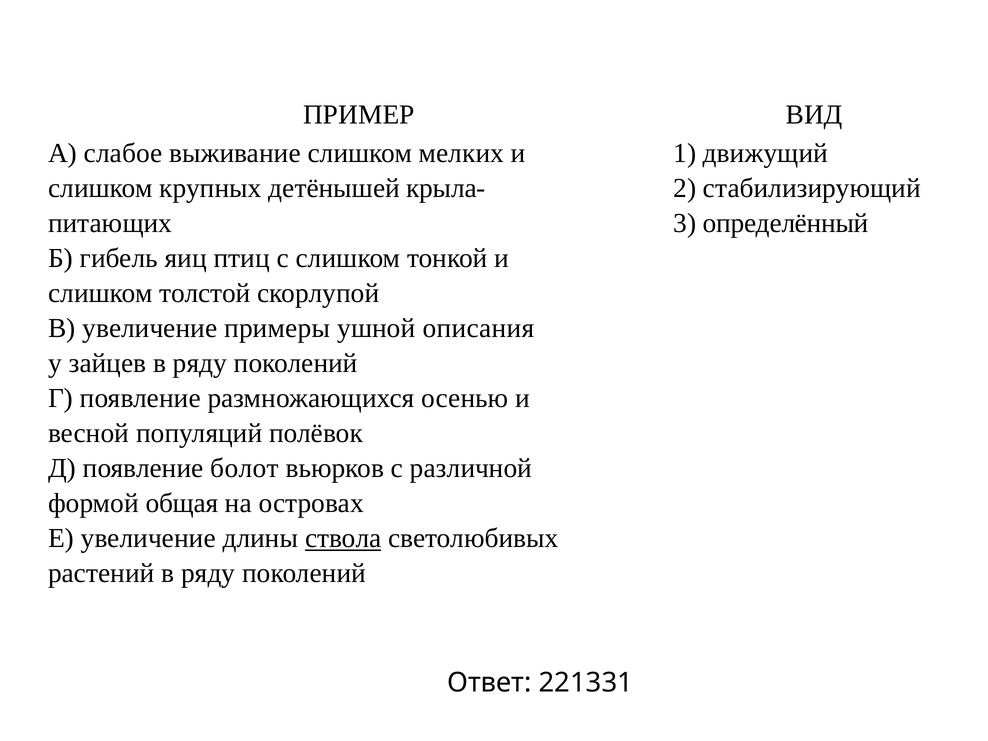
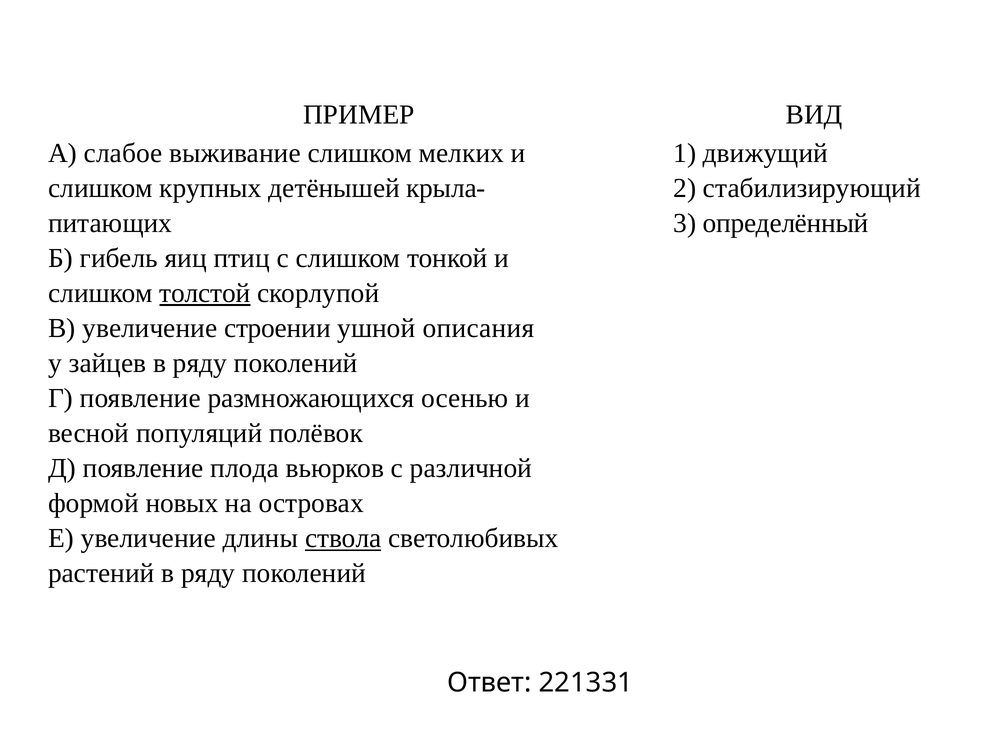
толстой underline: none -> present
примеры: примеры -> строении
болот: болот -> плода
общая: общая -> новых
